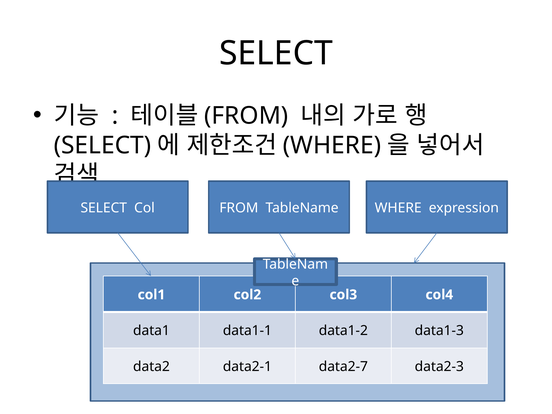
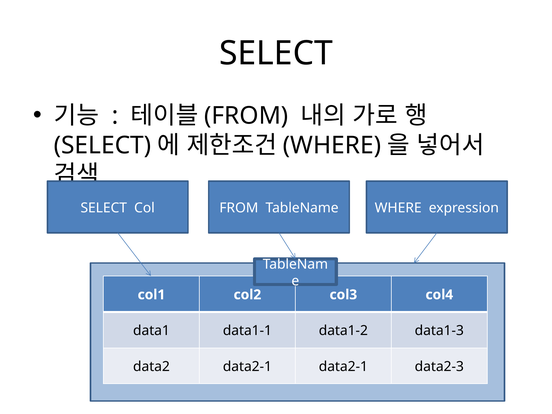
data2-1 data2-7: data2-7 -> data2-1
